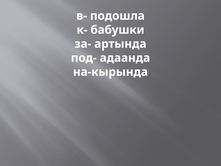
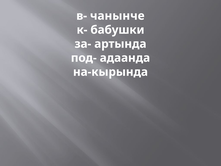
подошла: подошла -> чанынче
